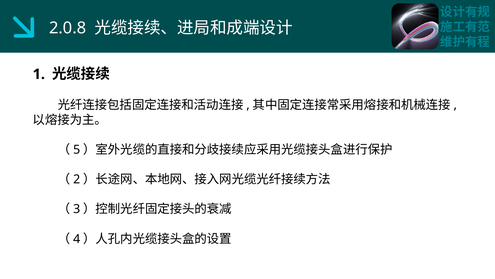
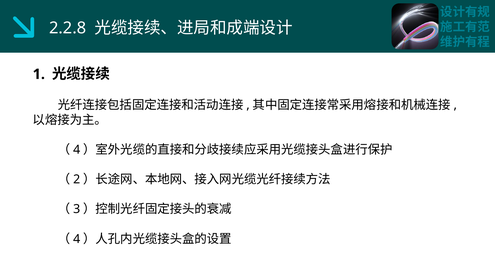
2.0.8: 2.0.8 -> 2.2.8
5 at (77, 149): 5 -> 4
